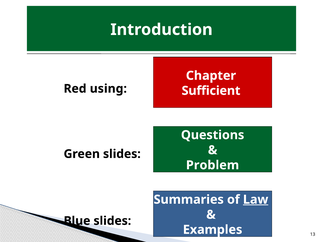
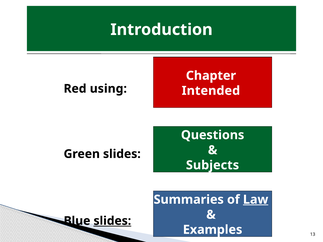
Sufficient: Sufficient -> Intended
Problem: Problem -> Subjects
slides at (112, 221) underline: none -> present
